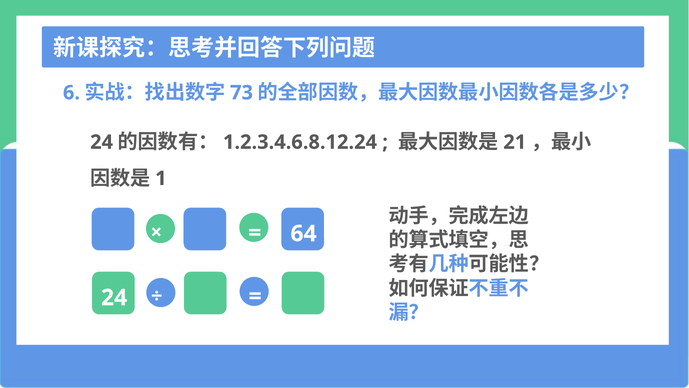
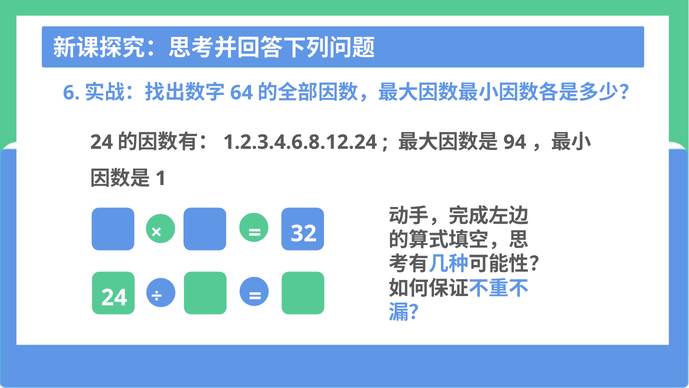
73: 73 -> 64
21: 21 -> 94
64: 64 -> 32
